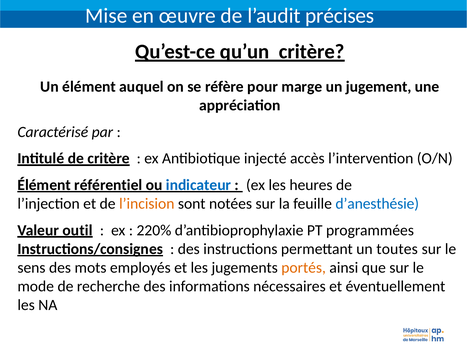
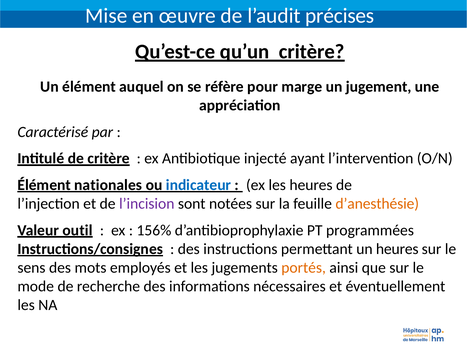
accès: accès -> ayant
référentiel: référentiel -> nationales
l’incision colour: orange -> purple
d’anesthésie colour: blue -> orange
220%: 220% -> 156%
un toutes: toutes -> heures
